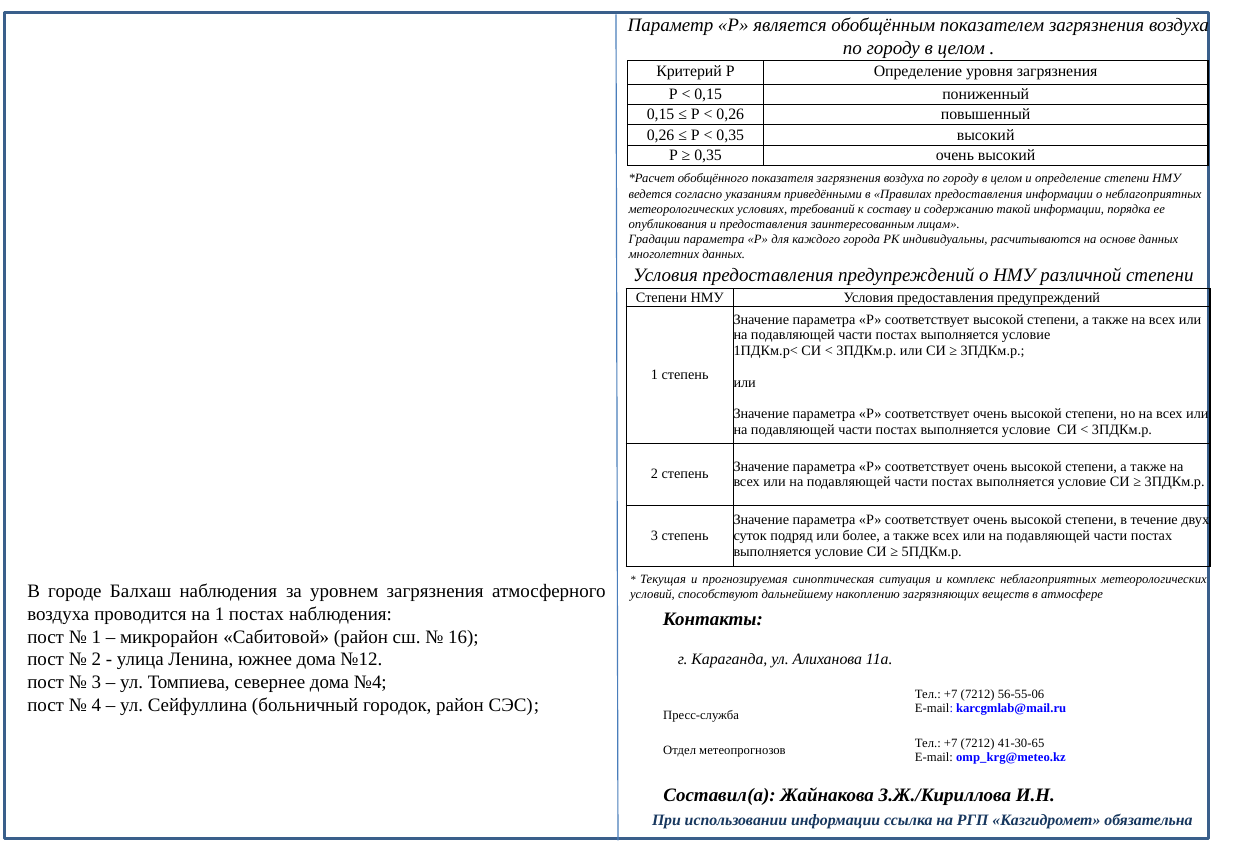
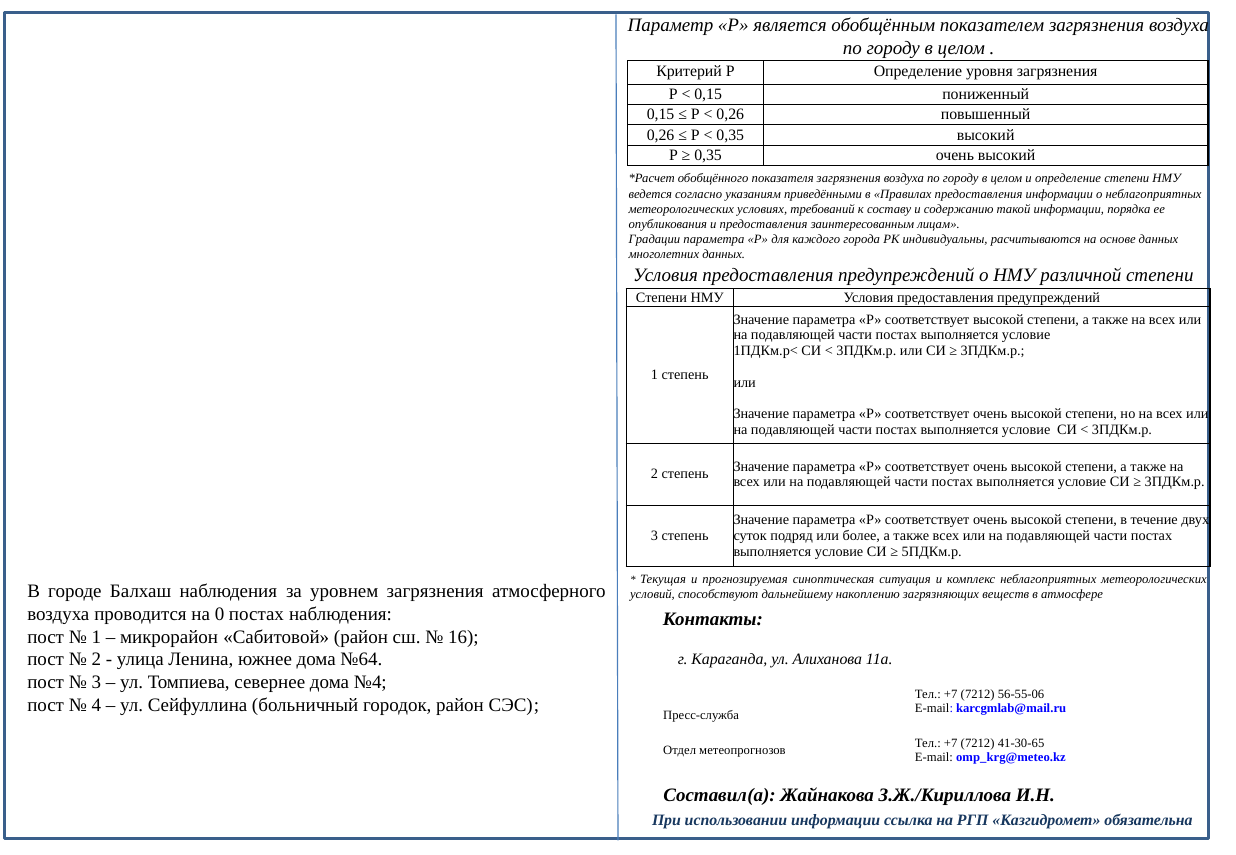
на 1: 1 -> 0
№12: №12 -> №64
